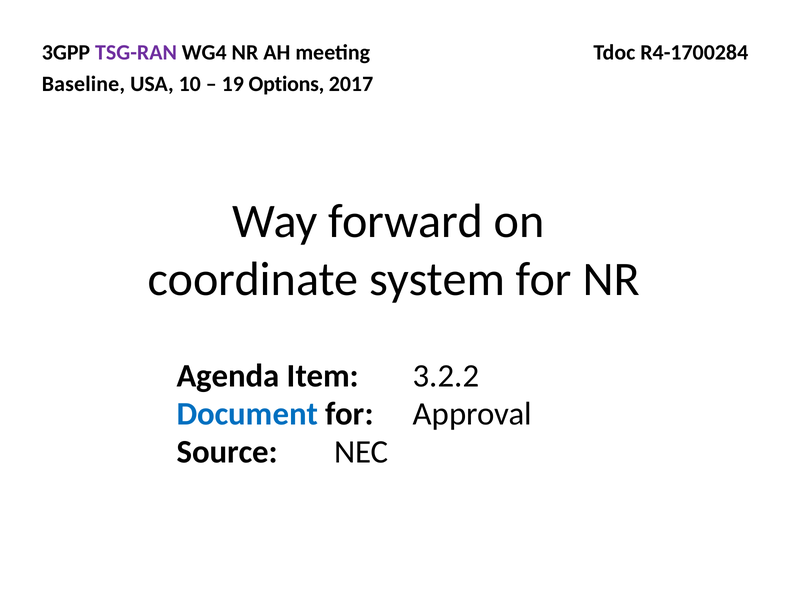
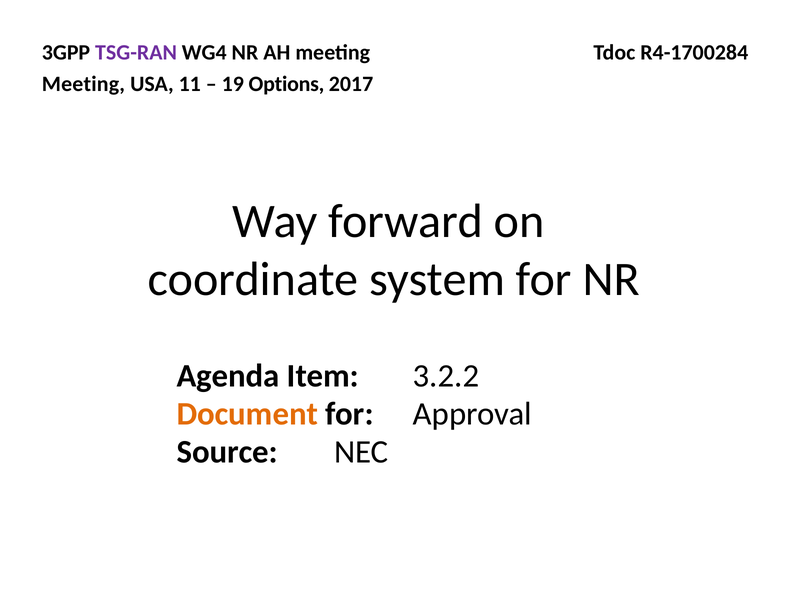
Baseline at (83, 84): Baseline -> Meeting
10: 10 -> 11
Document colour: blue -> orange
